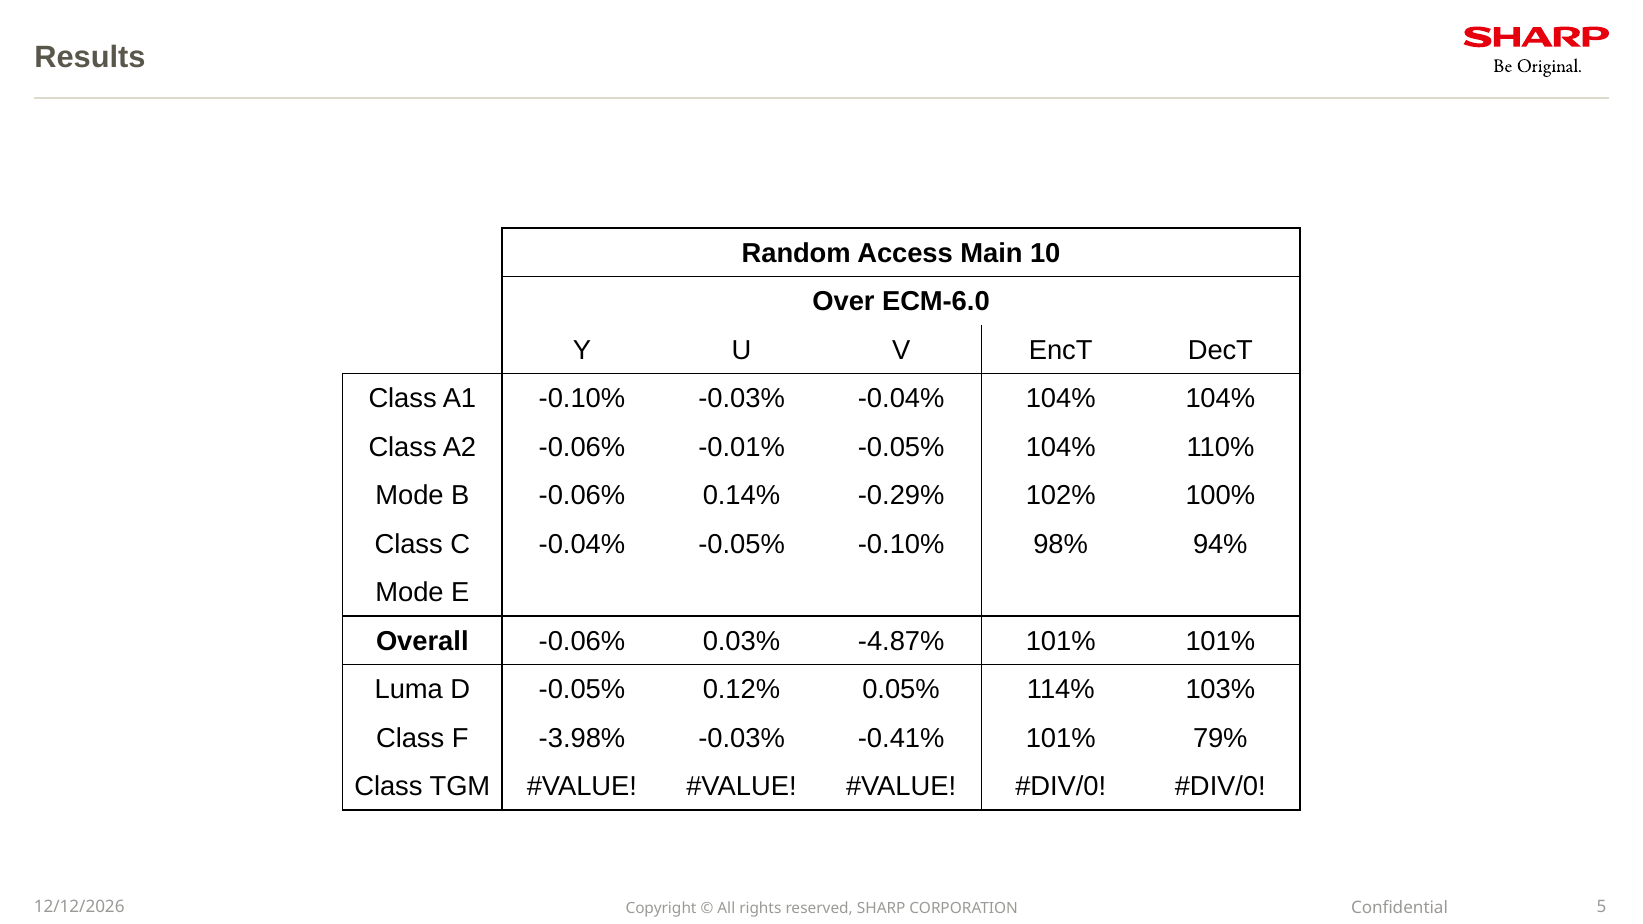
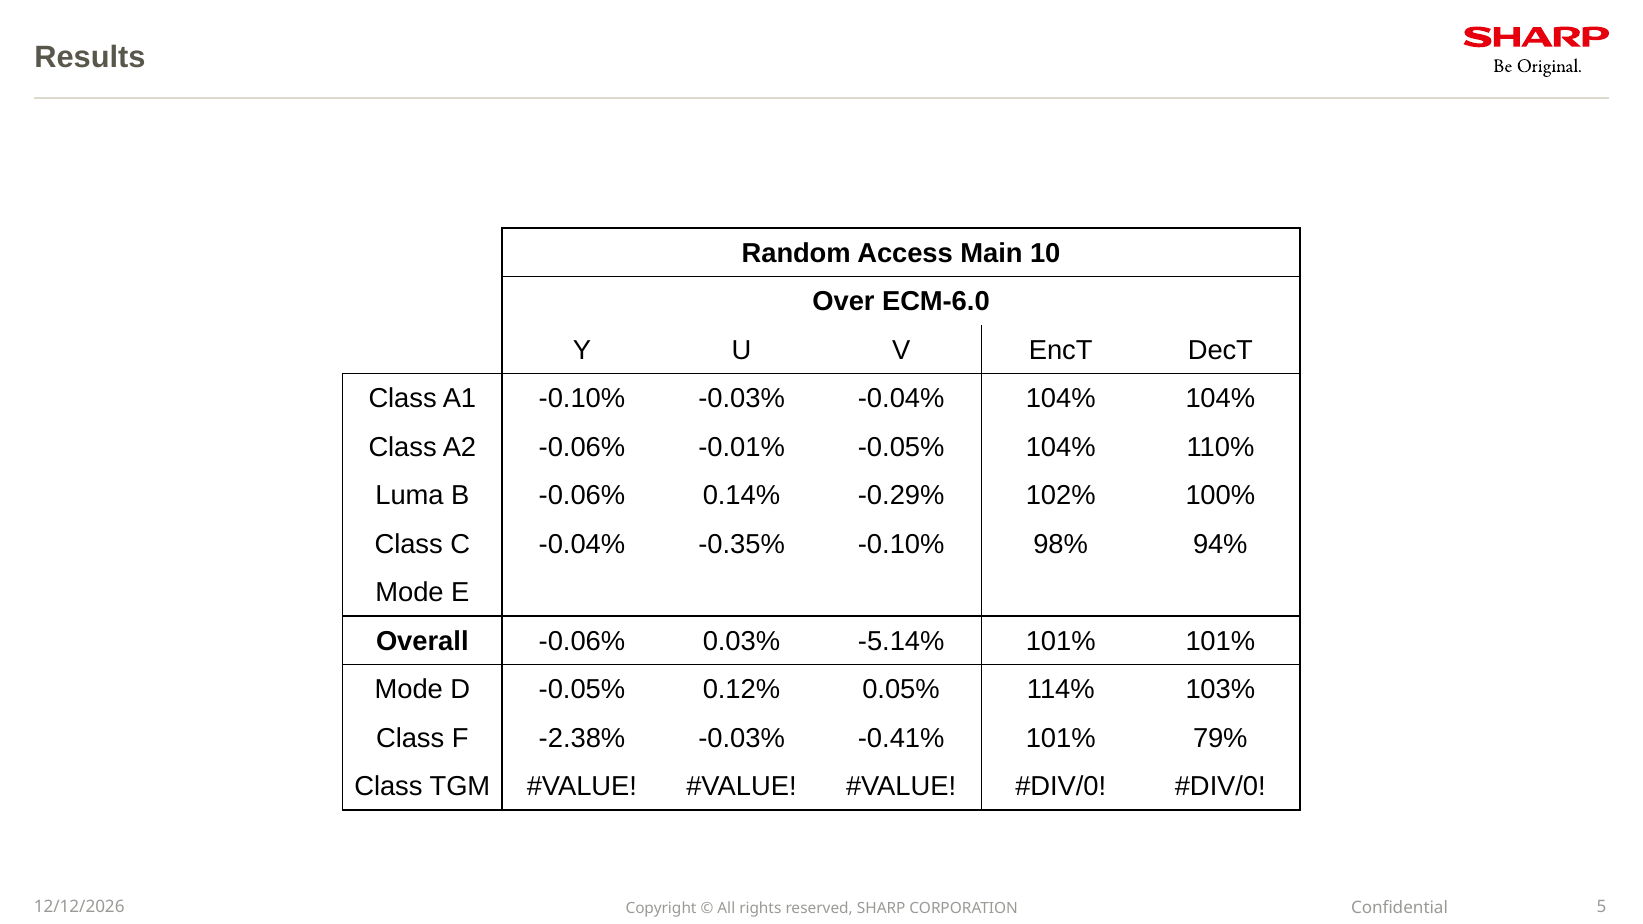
Mode at (409, 496): Mode -> Luma
-0.04% -0.05%: -0.05% -> -0.35%
-4.87%: -4.87% -> -5.14%
Luma at (409, 690): Luma -> Mode
-3.98%: -3.98% -> -2.38%
